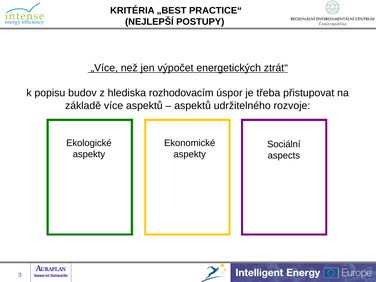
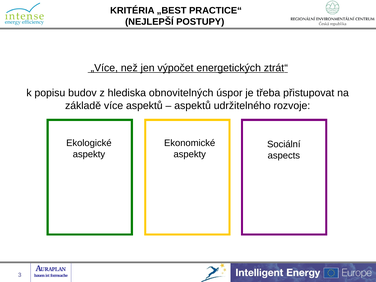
rozhodovacím: rozhodovacím -> obnovitelných
